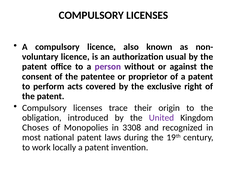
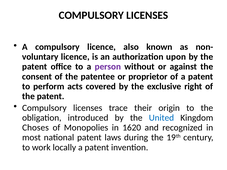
usual: usual -> upon
United colour: purple -> blue
3308: 3308 -> 1620
